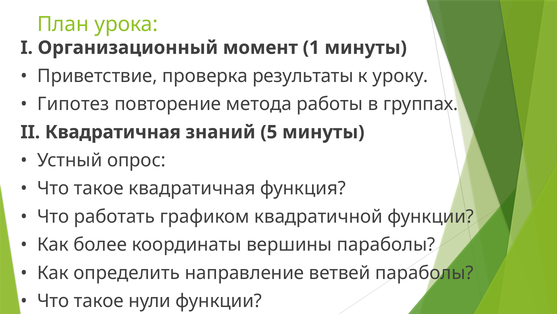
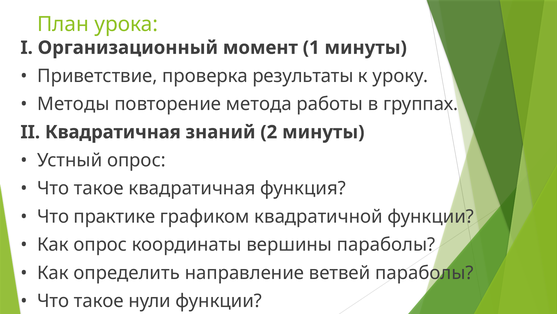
Гипотез: Гипотез -> Методы
5: 5 -> 2
работать: работать -> практике
Как более: более -> опрос
